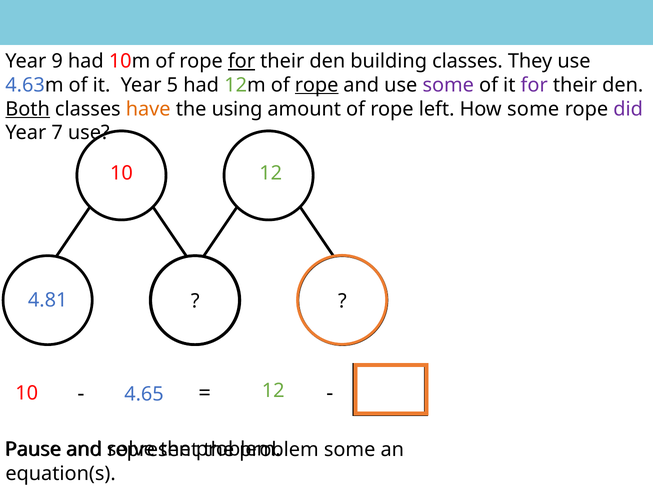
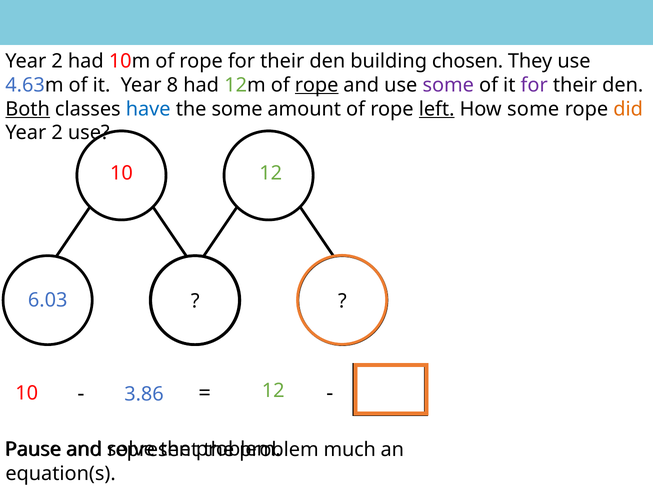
9 at (57, 61): 9 -> 2
for at (241, 61) underline: present -> none
building classes: classes -> chosen
5: 5 -> 8
have colour: orange -> blue
the using: using -> some
left underline: none -> present
did colour: purple -> orange
7 at (57, 133): 7 -> 2
4.81: 4.81 -> 6.03
4.65: 4.65 -> 3.86
some at (350, 450): some -> much
